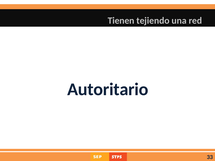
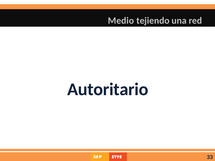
Tienen: Tienen -> Medio
